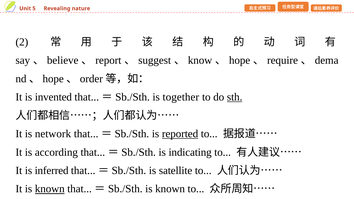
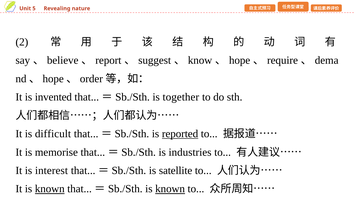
sth underline: present -> none
network: network -> difficult
according: according -> memorise
indicating: indicating -> industries
inferred: inferred -> interest
known at (170, 189) underline: none -> present
